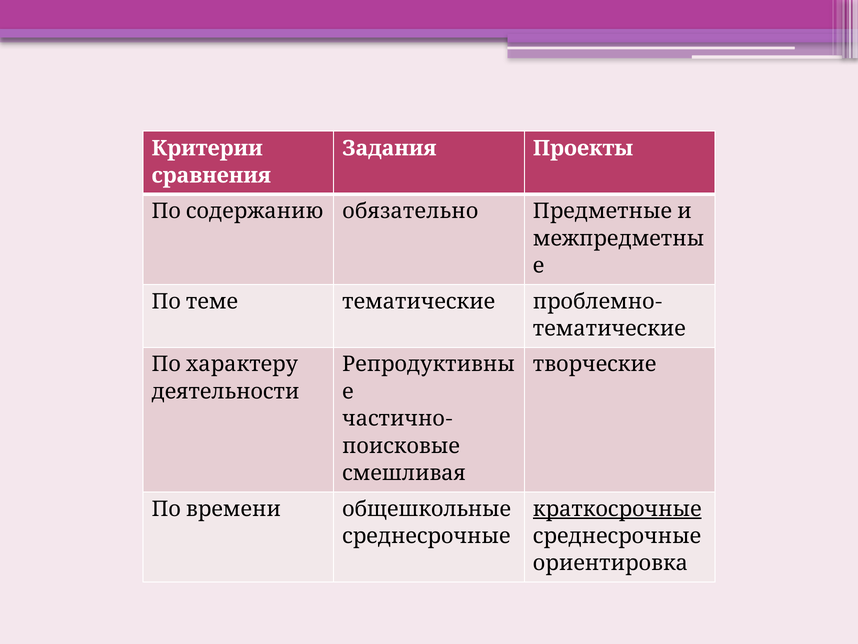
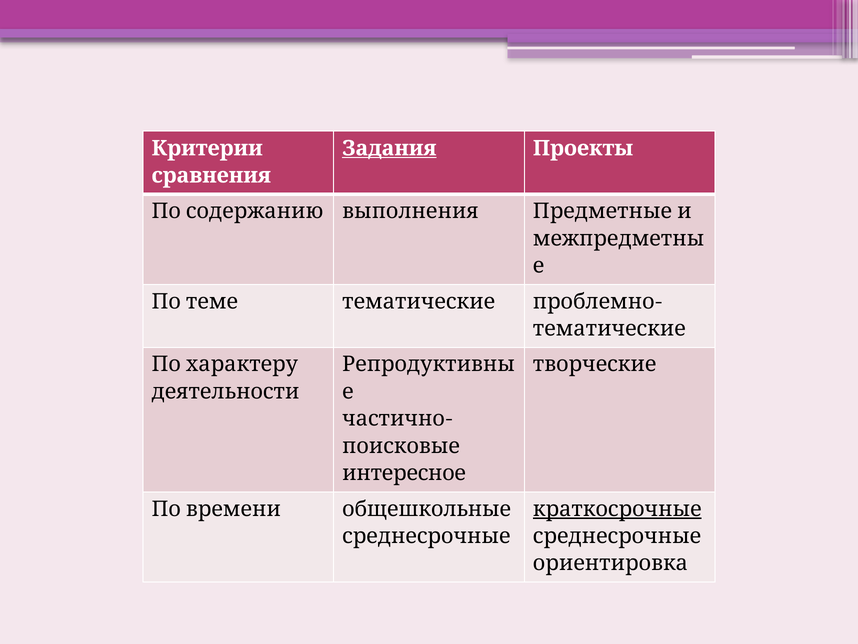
Задания underline: none -> present
обязательно: обязательно -> выполнения
смешливая: смешливая -> интересное
